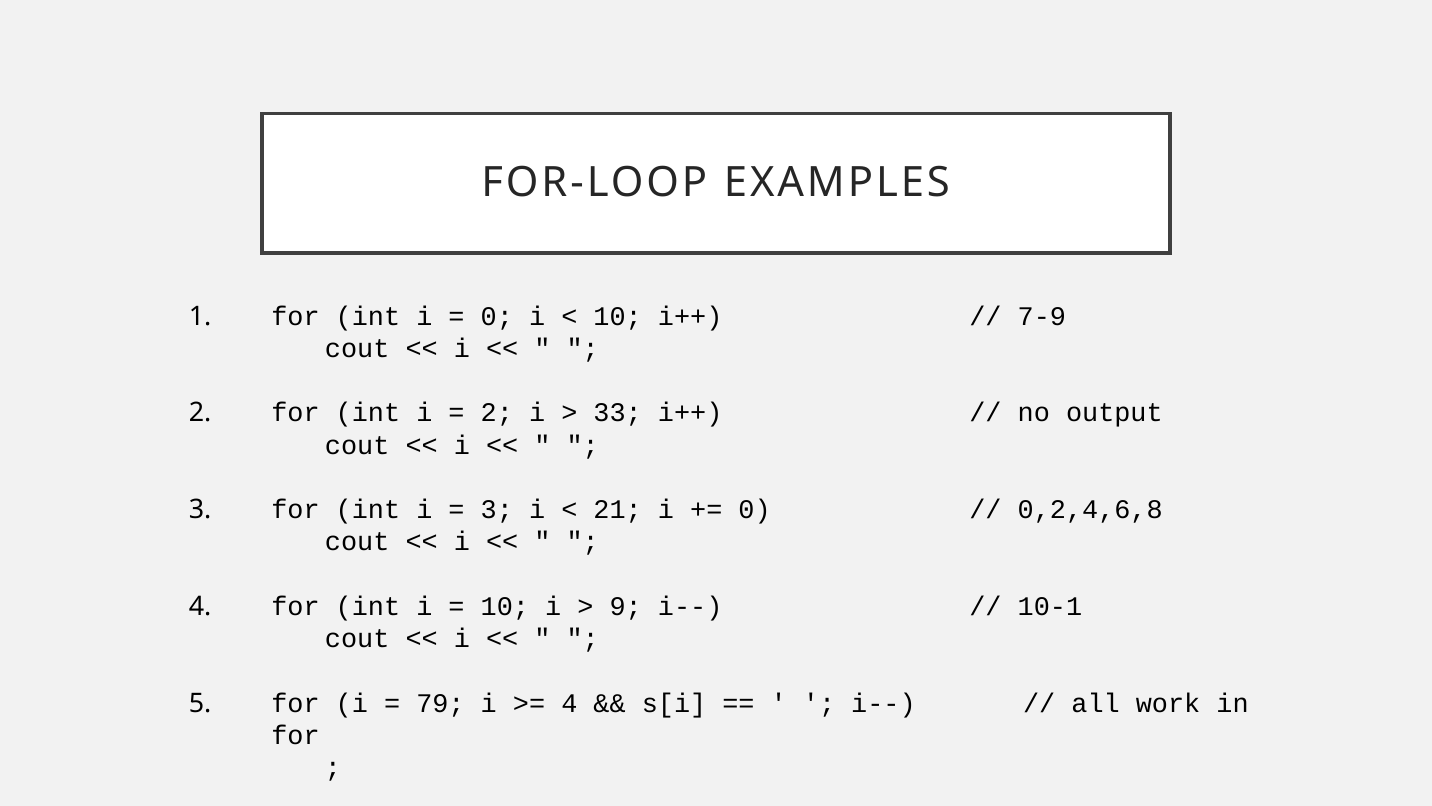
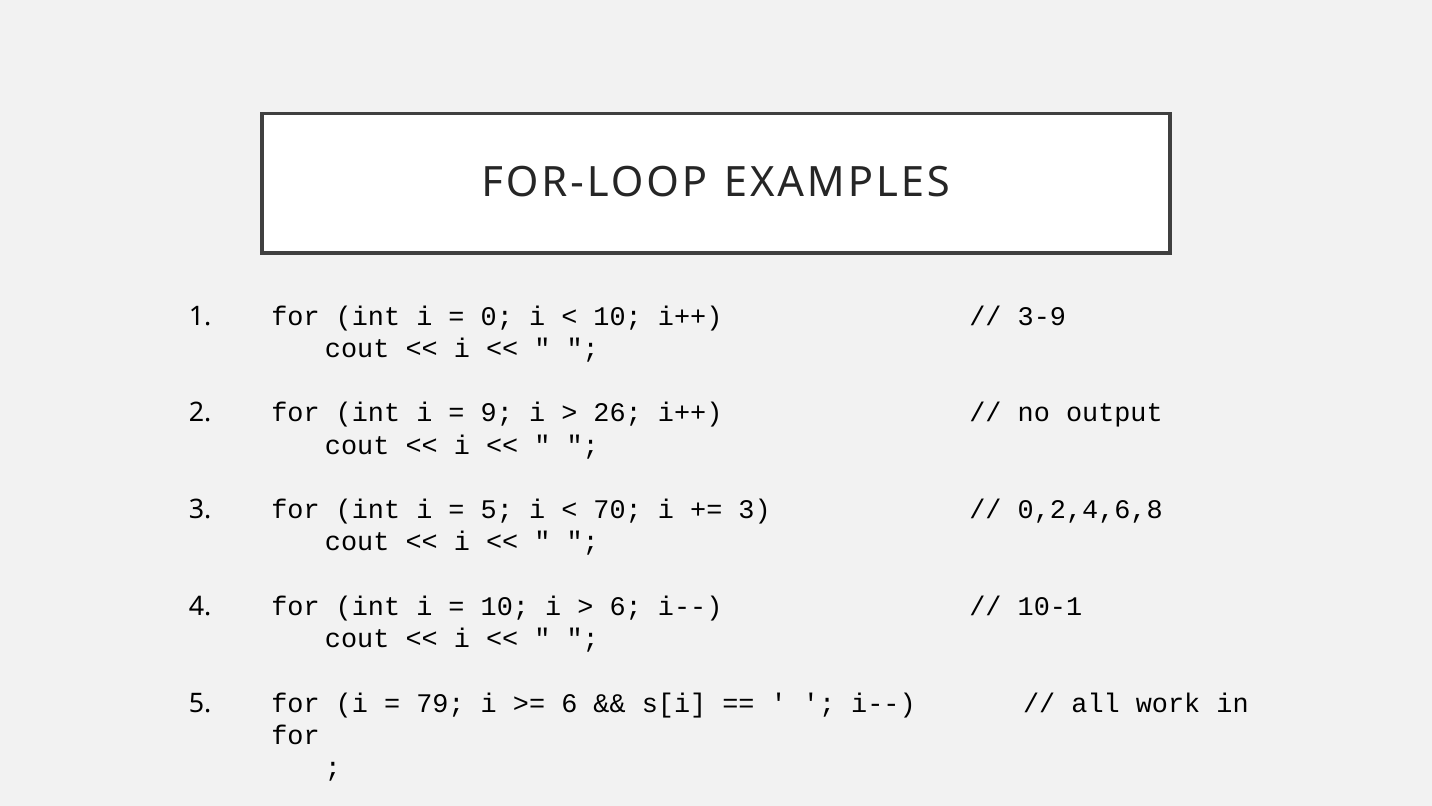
7-9: 7-9 -> 3-9
2 at (497, 413): 2 -> 9
33: 33 -> 26
3 at (497, 509): 3 -> 5
21: 21 -> 70
0 at (755, 509): 0 -> 3
9 at (626, 606): 9 -> 6
4 at (569, 703): 4 -> 6
